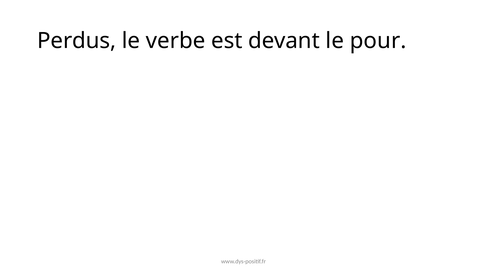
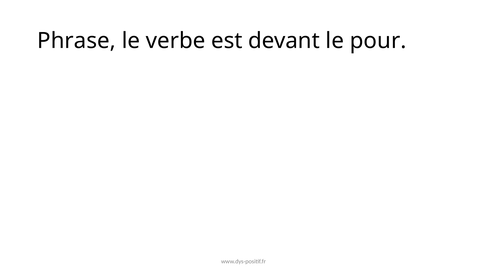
Perdus: Perdus -> Phrase
